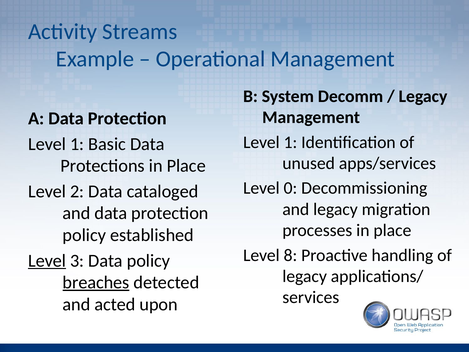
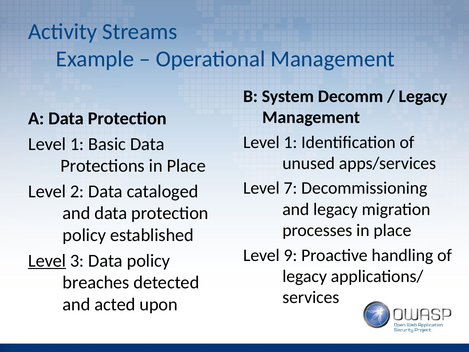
0: 0 -> 7
8: 8 -> 9
breaches underline: present -> none
